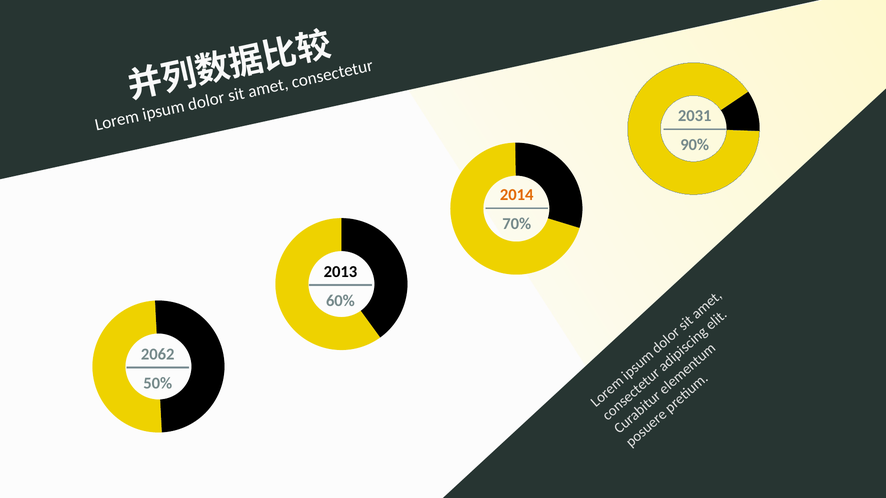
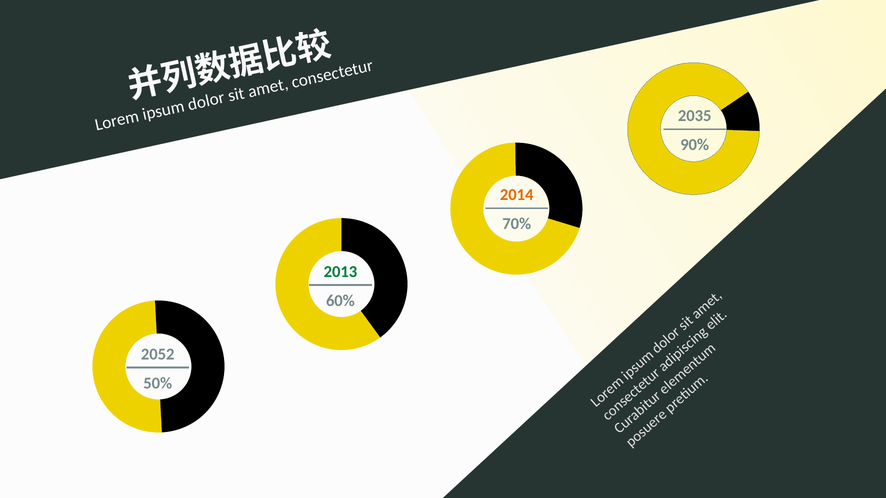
2031: 2031 -> 2035
2013 colour: black -> green
2062: 2062 -> 2052
